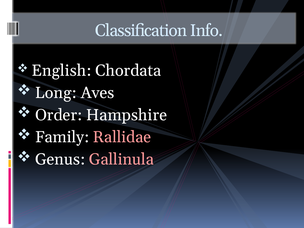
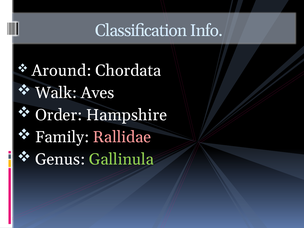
English: English -> Around
Long: Long -> Walk
Gallinula colour: pink -> light green
